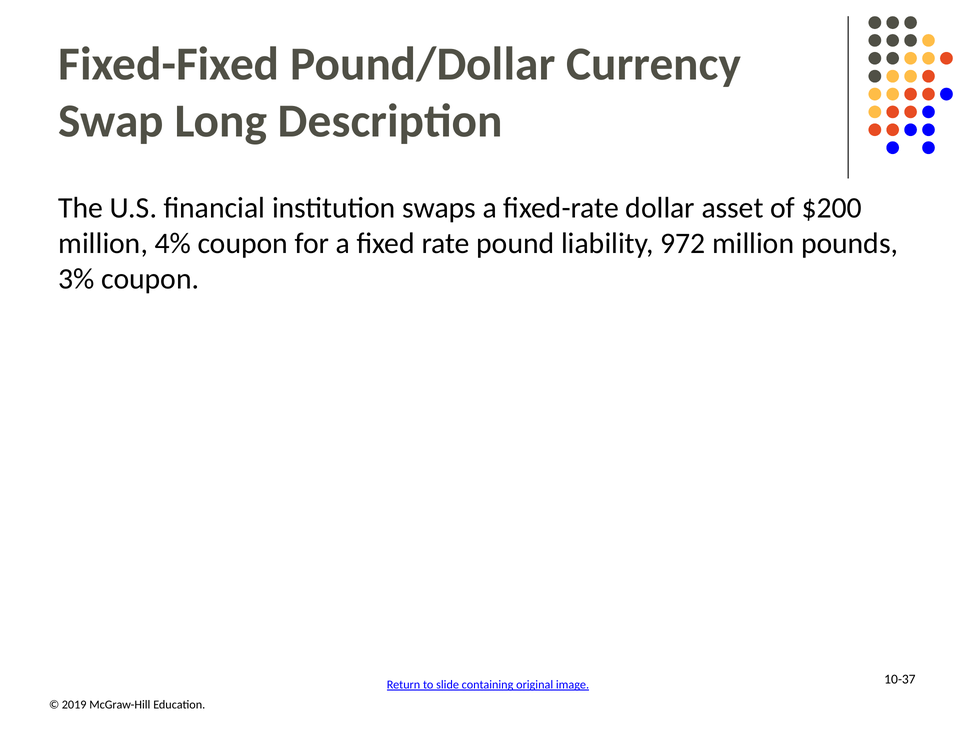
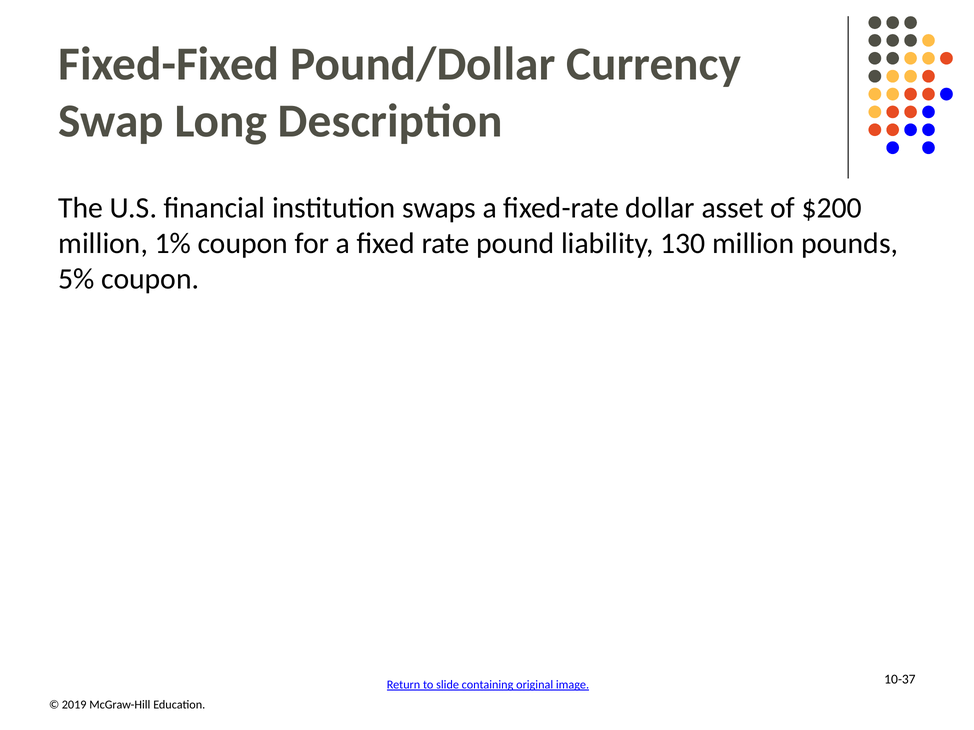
4%: 4% -> 1%
972: 972 -> 130
3%: 3% -> 5%
